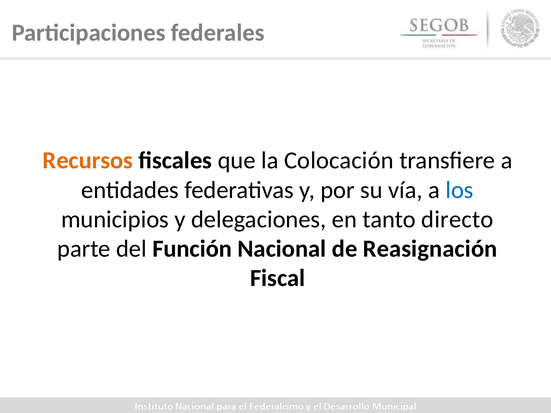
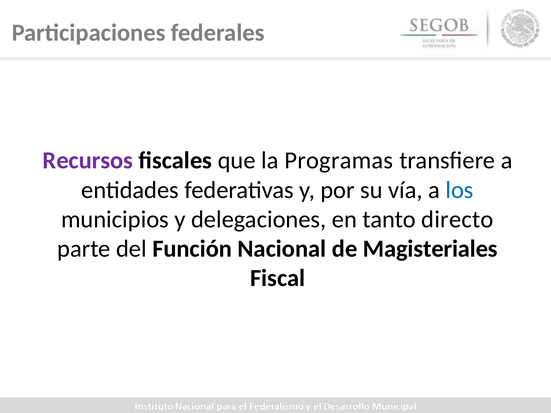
Recursos colour: orange -> purple
Colocación: Colocación -> Programas
Reasignación: Reasignación -> Magisteriales
